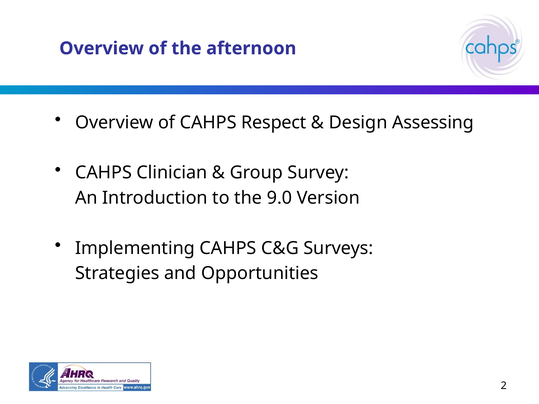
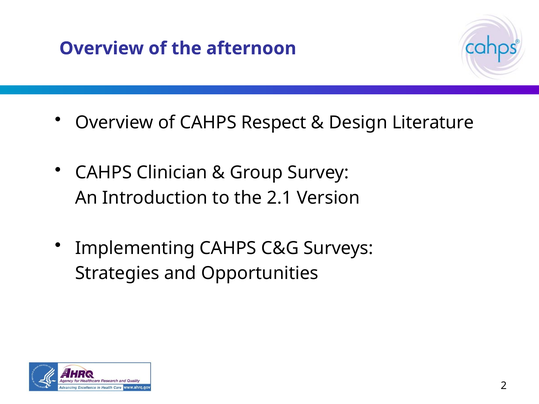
Assessing: Assessing -> Literature
9.0: 9.0 -> 2.1
